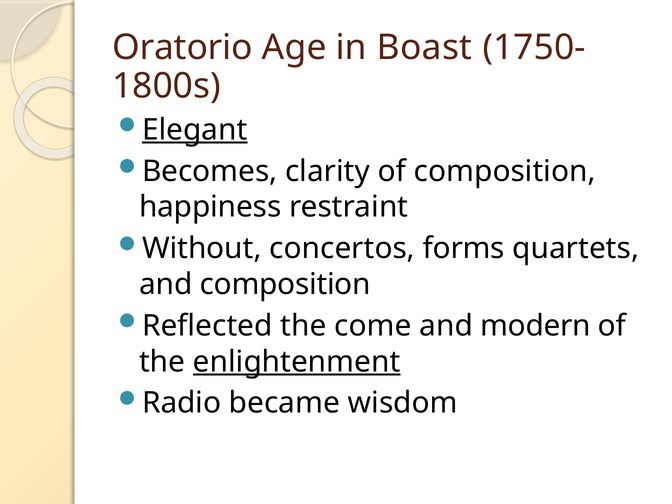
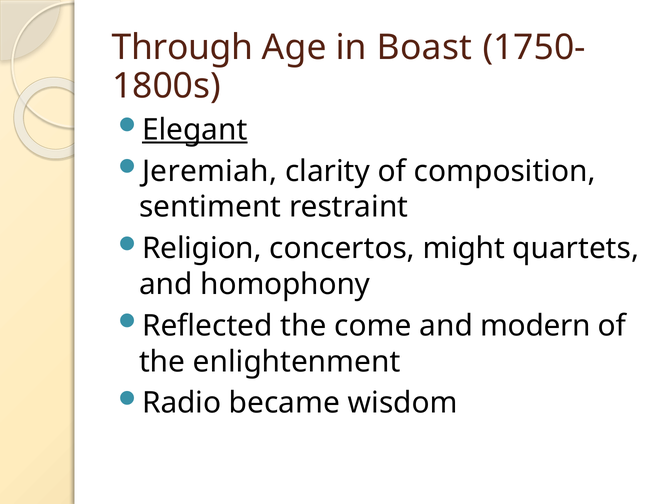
Oratorio: Oratorio -> Through
Becomes: Becomes -> Jeremiah
happiness: happiness -> sentiment
Without: Without -> Religion
forms: forms -> might
and composition: composition -> homophony
enlightenment underline: present -> none
